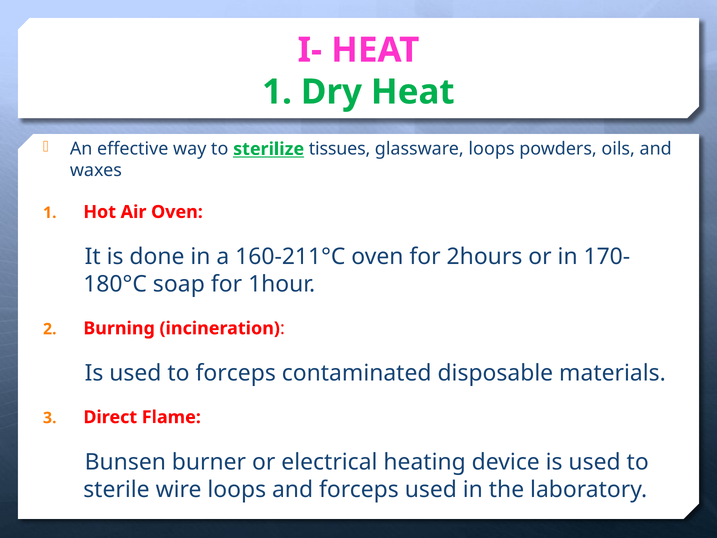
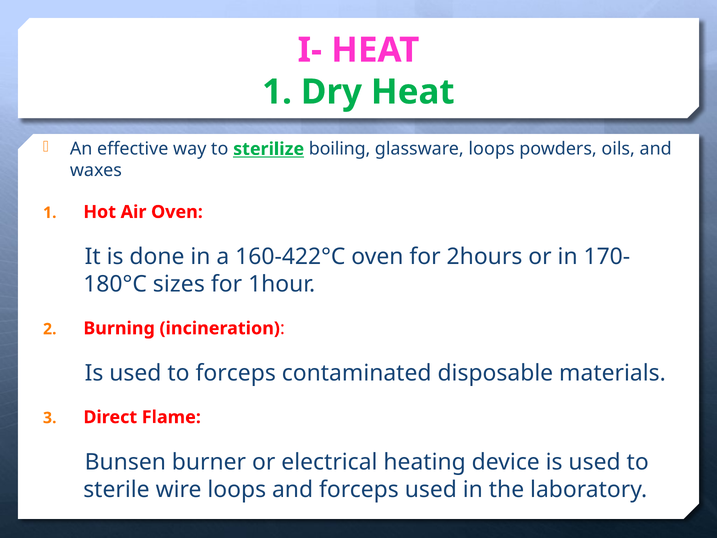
tissues: tissues -> boiling
160-211°C: 160-211°C -> 160-422°C
soap: soap -> sizes
